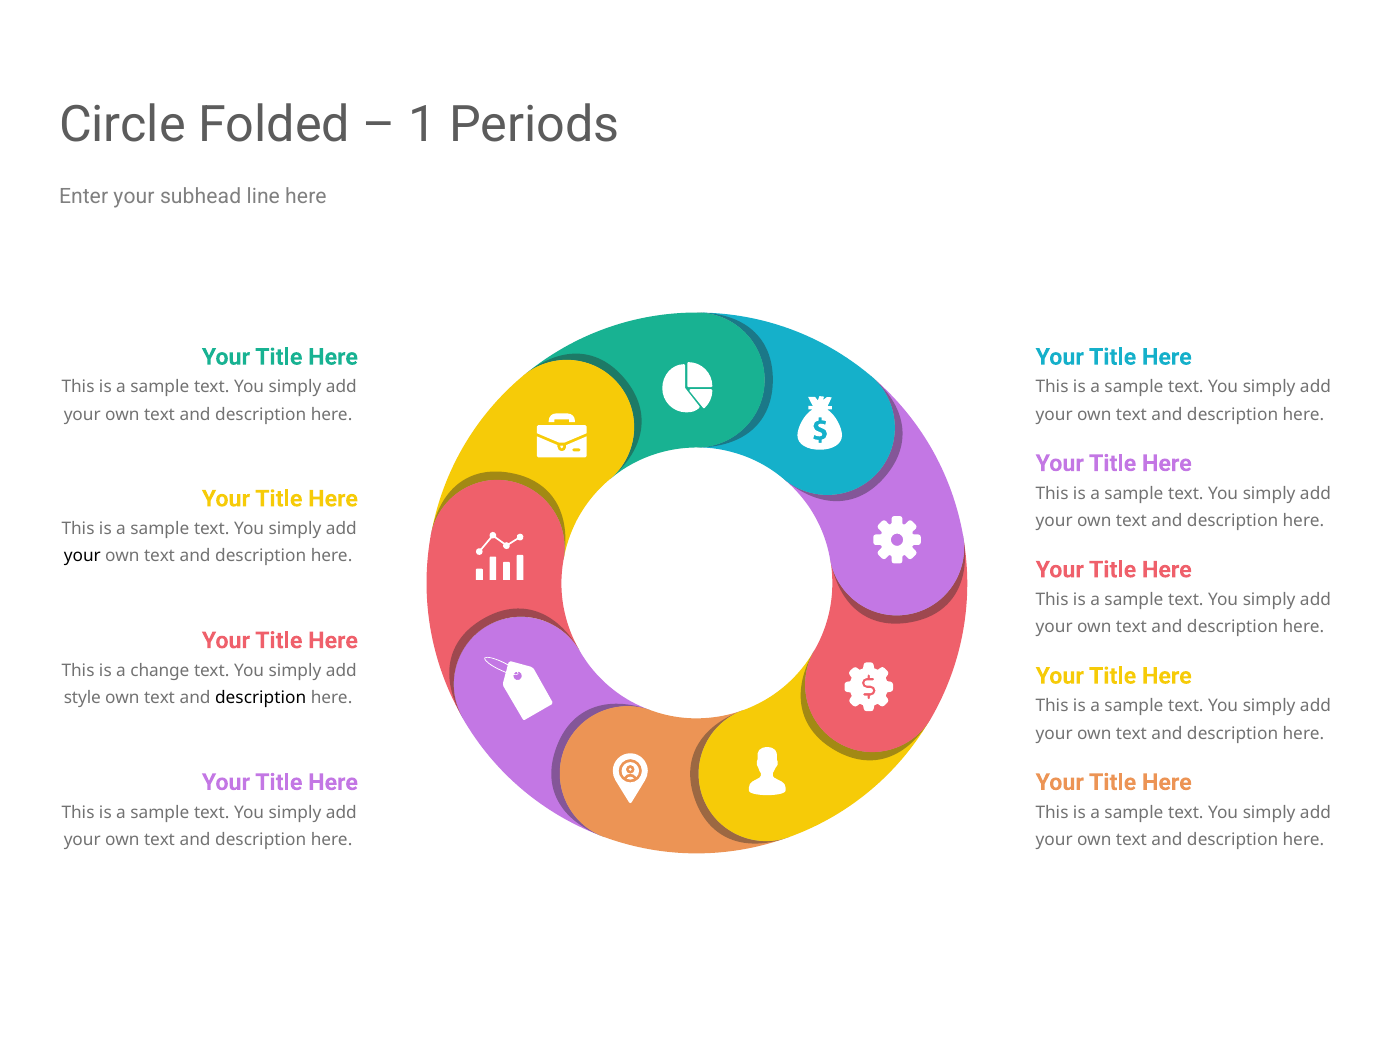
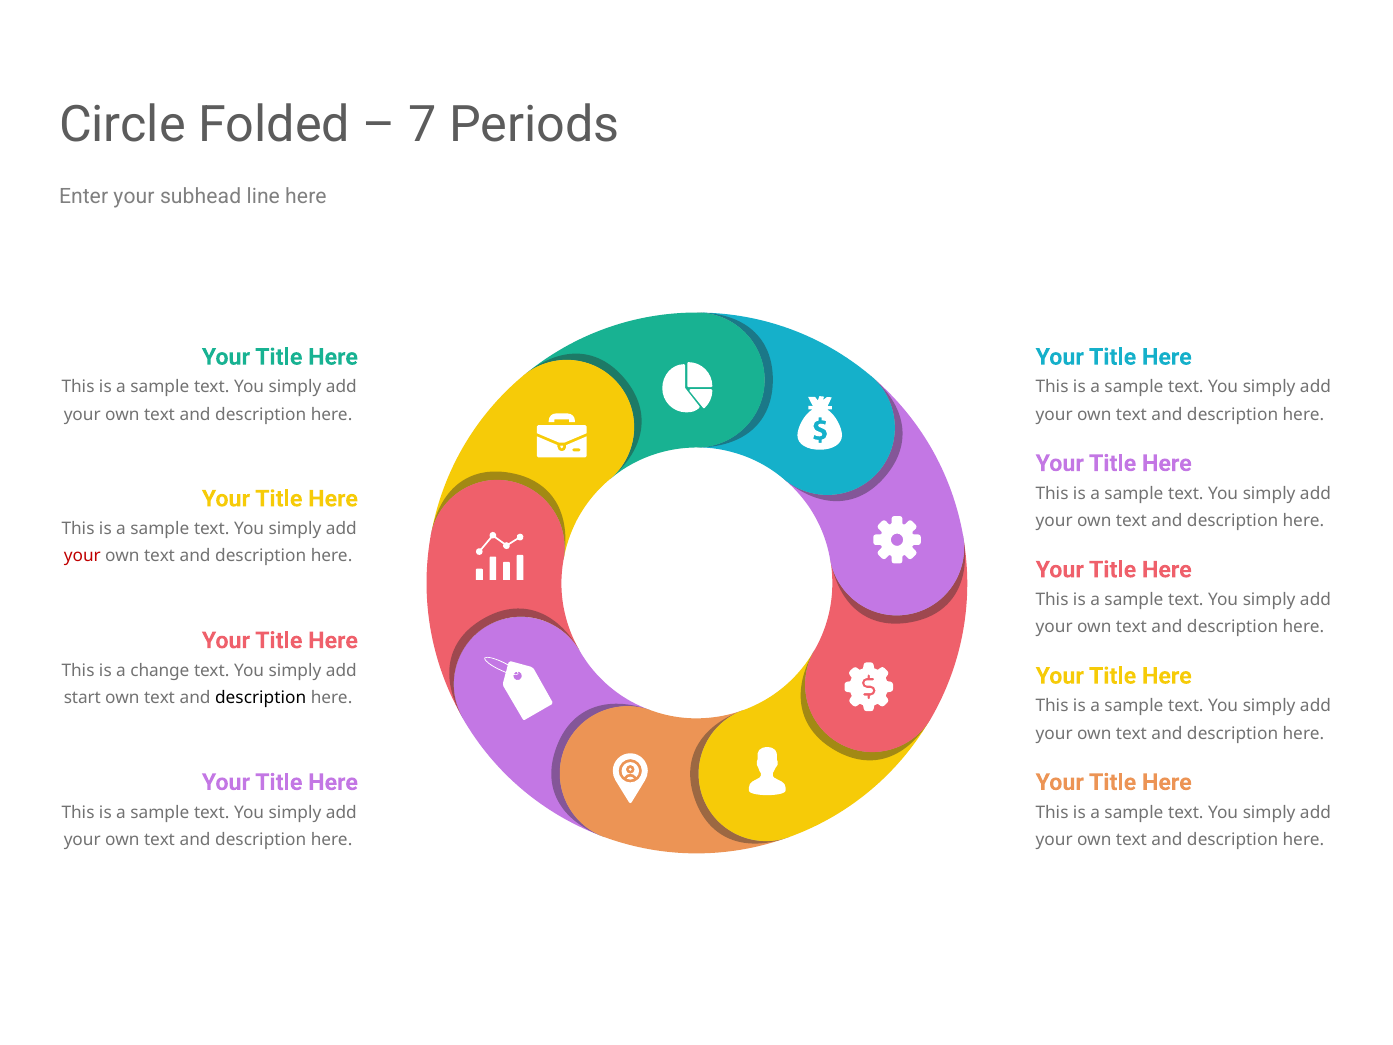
1: 1 -> 7
your at (82, 556) colour: black -> red
style: style -> start
